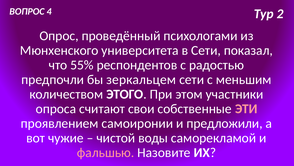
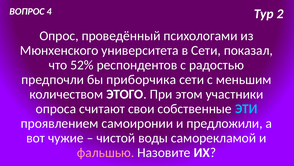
55%: 55% -> 52%
зеркальцем: зеркальцем -> приборчика
ЭТИ colour: pink -> light blue
